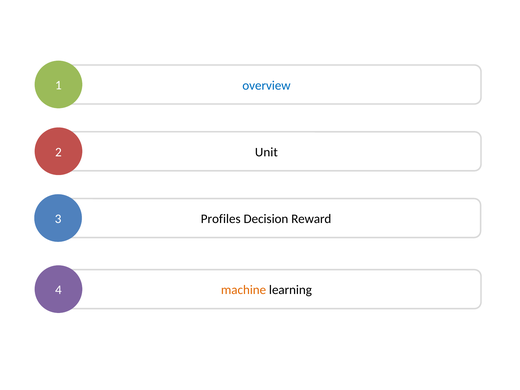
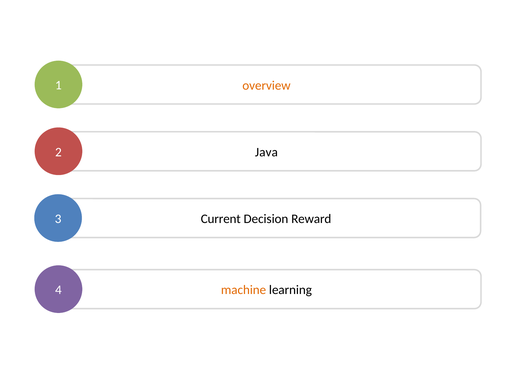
overview colour: blue -> orange
Unit: Unit -> Java
Profiles: Profiles -> Current
